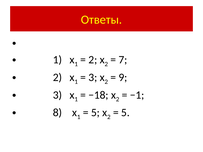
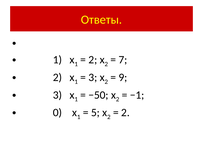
−18: −18 -> −50
8: 8 -> 0
5 at (125, 113): 5 -> 2
